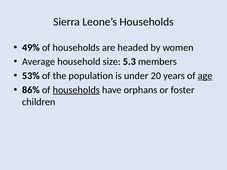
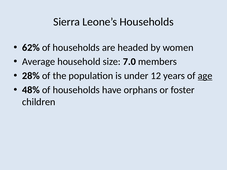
49%: 49% -> 62%
5.3: 5.3 -> 7.0
53%: 53% -> 28%
20: 20 -> 12
86%: 86% -> 48%
households at (76, 90) underline: present -> none
